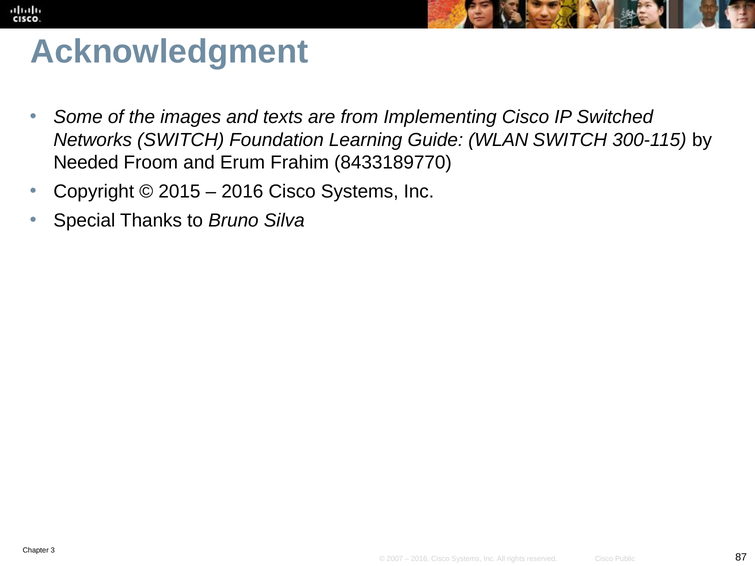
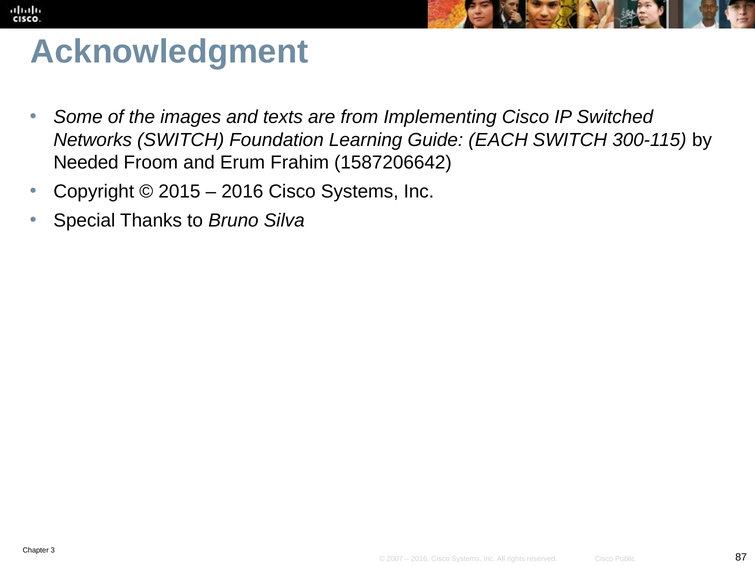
WLAN: WLAN -> EACH
8433189770: 8433189770 -> 1587206642
